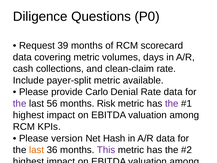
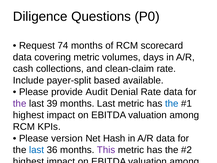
39: 39 -> 74
payer-split metric: metric -> based
Carlo: Carlo -> Audit
56: 56 -> 39
months Risk: Risk -> Last
the at (172, 103) colour: purple -> blue
last at (37, 150) colour: orange -> blue
